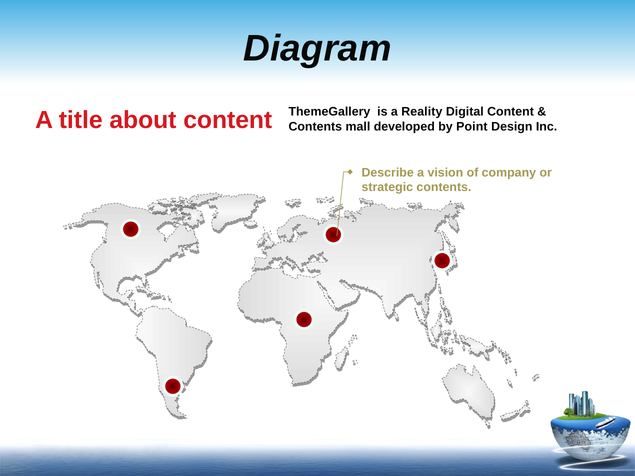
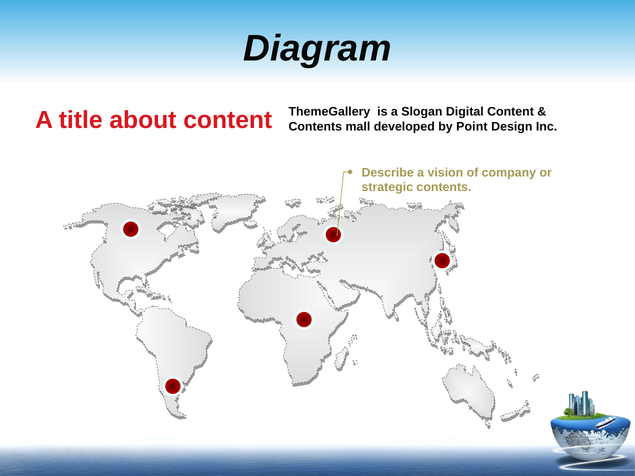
Reality: Reality -> Slogan
